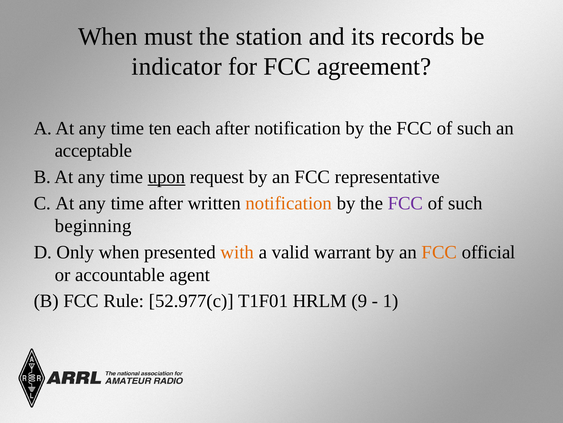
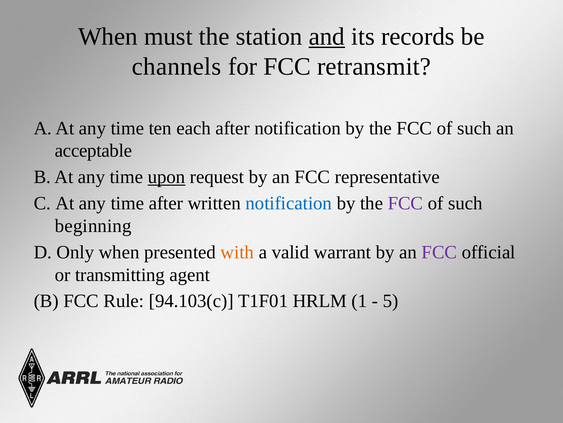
and underline: none -> present
indicator: indicator -> channels
agreement: agreement -> retransmit
notification at (289, 203) colour: orange -> blue
FCC at (439, 252) colour: orange -> purple
accountable: accountable -> transmitting
52.977(c: 52.977(c -> 94.103(c
9: 9 -> 1
1: 1 -> 5
